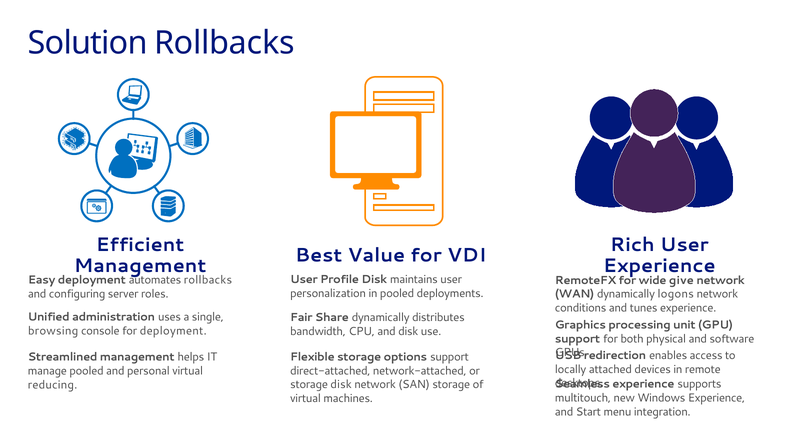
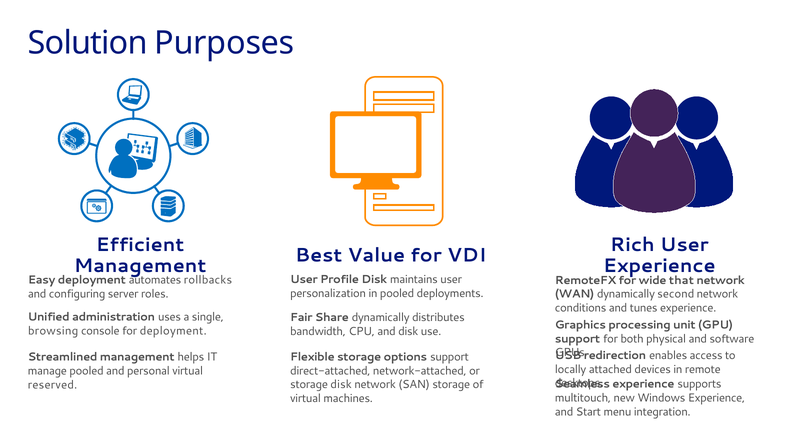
Solution Rollbacks: Rollbacks -> Purposes
give: give -> that
logons: logons -> second
reducing: reducing -> reserved
